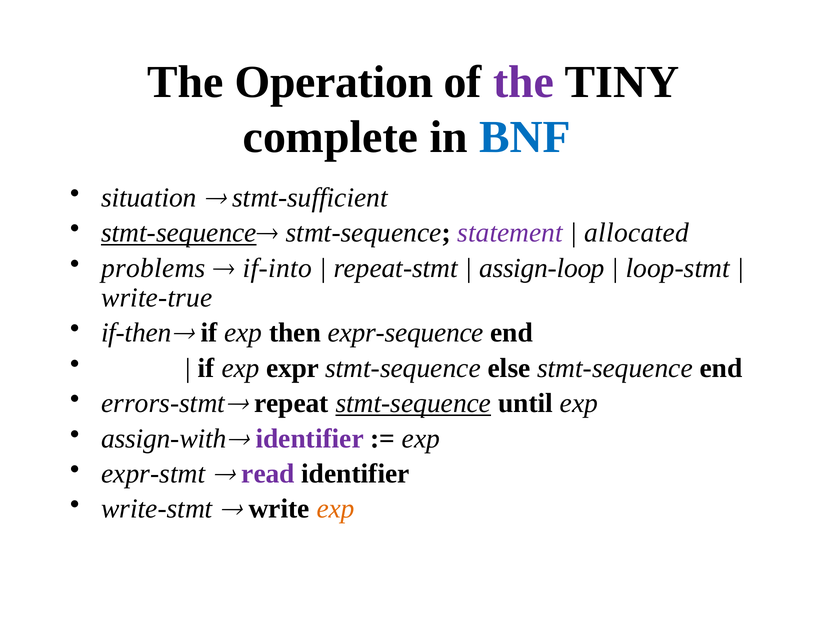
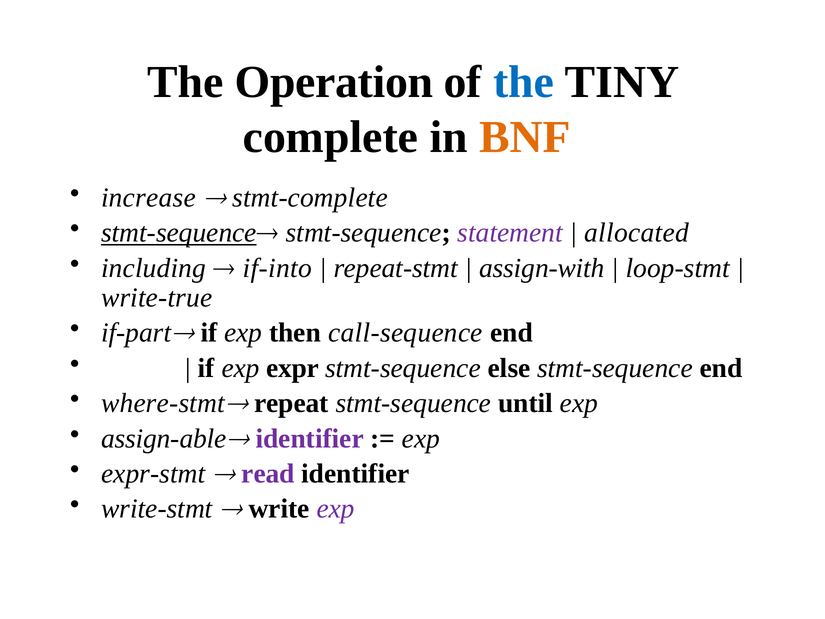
the at (524, 82) colour: purple -> blue
BNF colour: blue -> orange
situation: situation -> increase
stmt-sufficient: stmt-sufficient -> stmt-complete
problems: problems -> including
assign-loop: assign-loop -> assign-with
if-then: if-then -> if-part
expr-sequence: expr-sequence -> call-sequence
errors-stmt: errors-stmt -> where-stmt
stmt-sequence at (413, 403) underline: present -> none
assign-with: assign-with -> assign-able
exp at (336, 509) colour: orange -> purple
